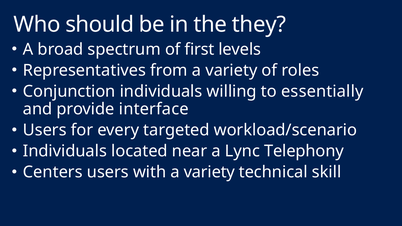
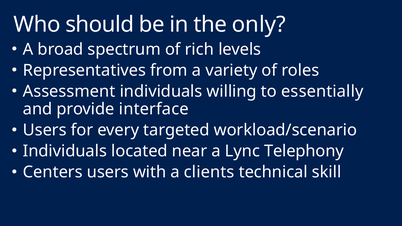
they: they -> only
first: first -> rich
Conjunction: Conjunction -> Assessment
with a variety: variety -> clients
